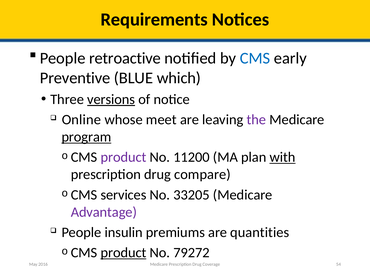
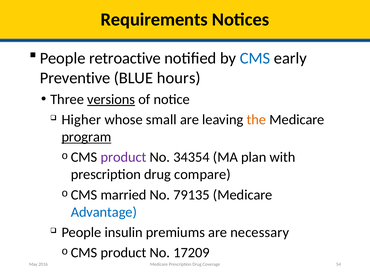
which: which -> hours
Online: Online -> Higher
meet: meet -> small
the colour: purple -> orange
11200: 11200 -> 34354
with underline: present -> none
services: services -> married
33205: 33205 -> 79135
Advantage colour: purple -> blue
quantities: quantities -> necessary
product at (123, 253) underline: present -> none
79272: 79272 -> 17209
